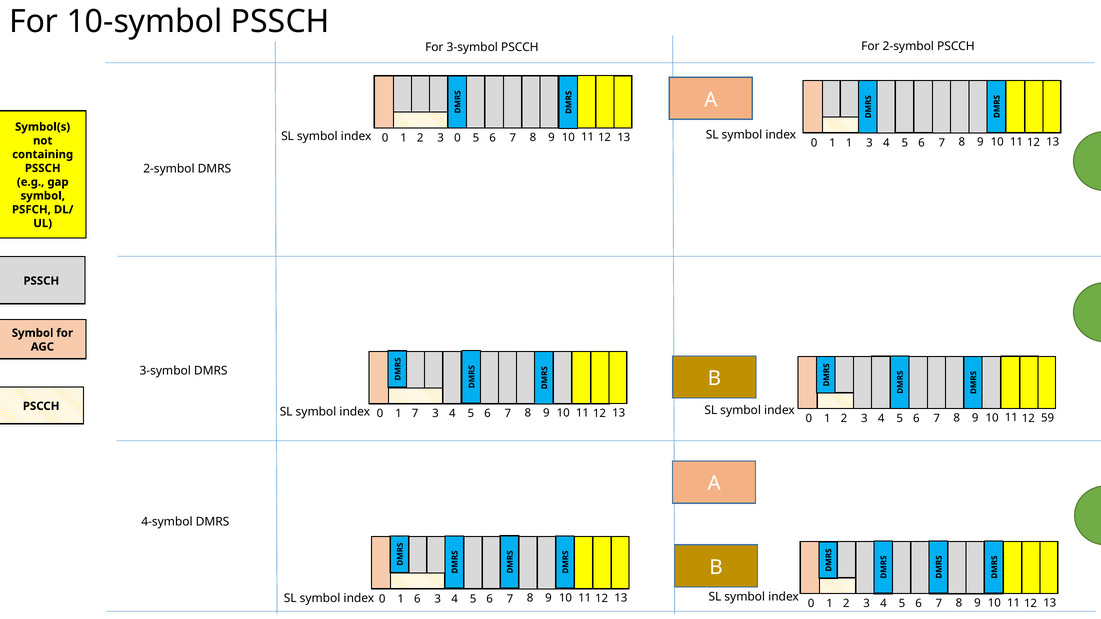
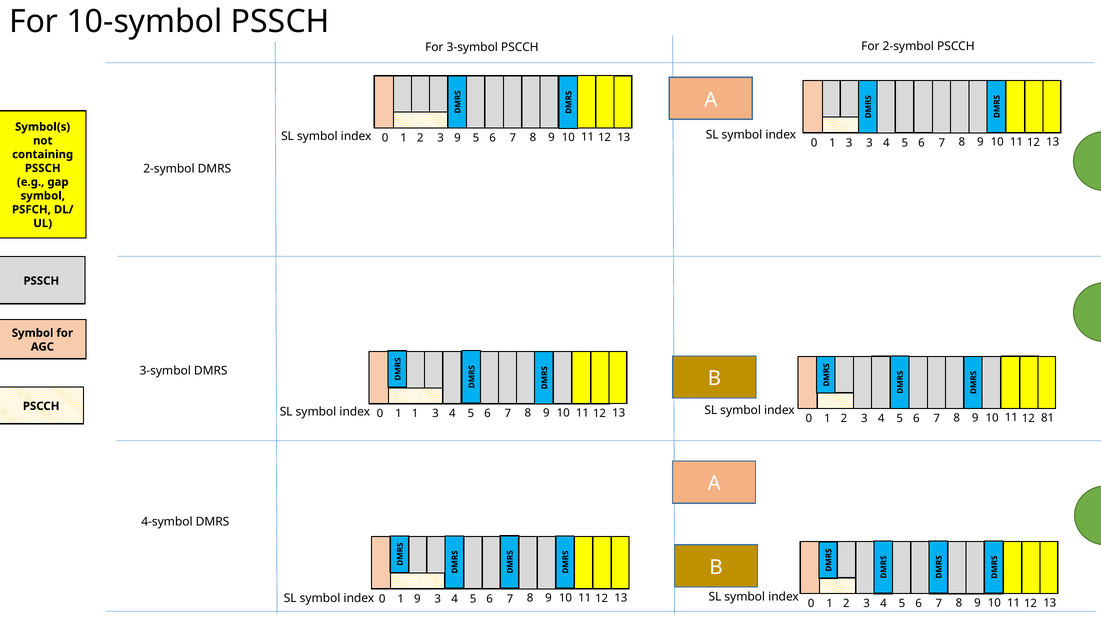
3 0: 0 -> 9
0 1 1: 1 -> 3
1 7: 7 -> 1
59: 59 -> 81
1 6: 6 -> 9
